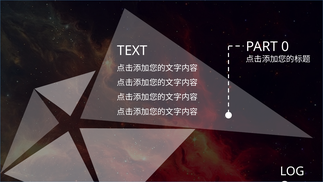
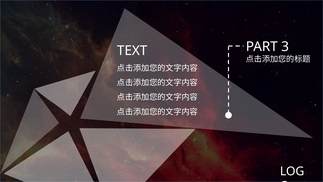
0: 0 -> 3
